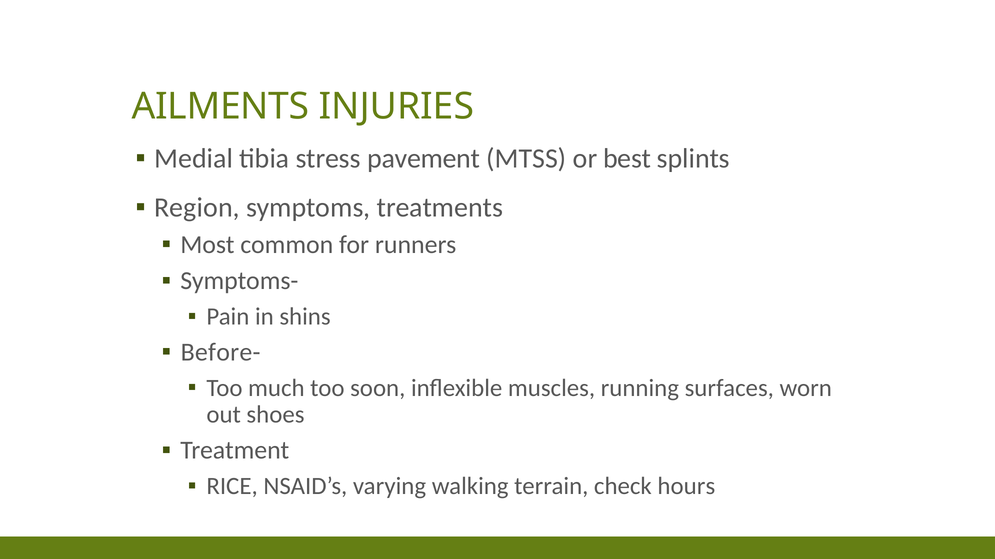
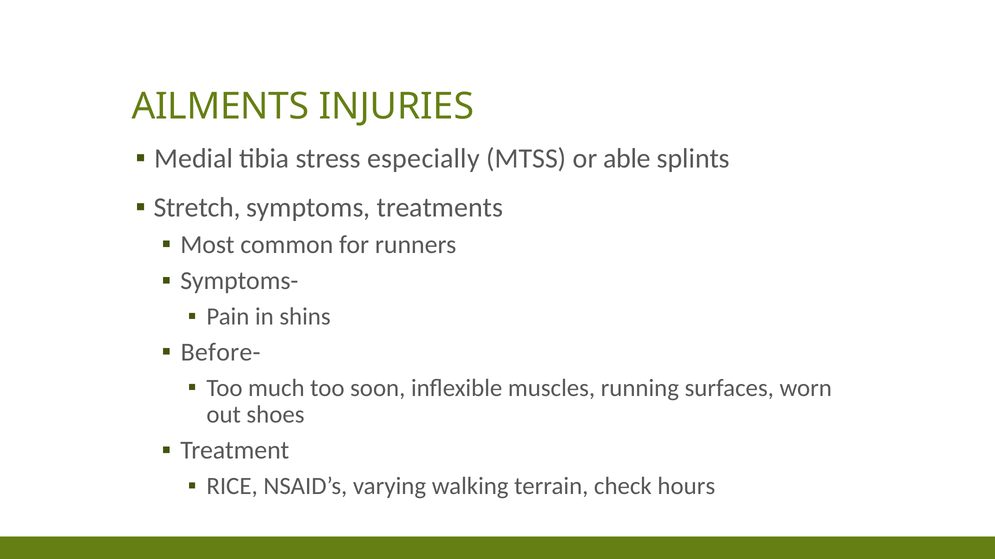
pavement: pavement -> especially
best: best -> able
Region: Region -> Stretch
